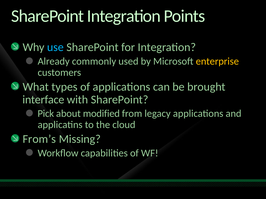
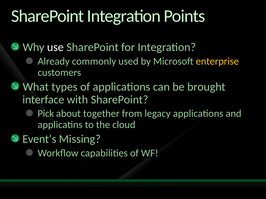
use colour: light blue -> white
modified: modified -> together
From’s: From’s -> Event’s
